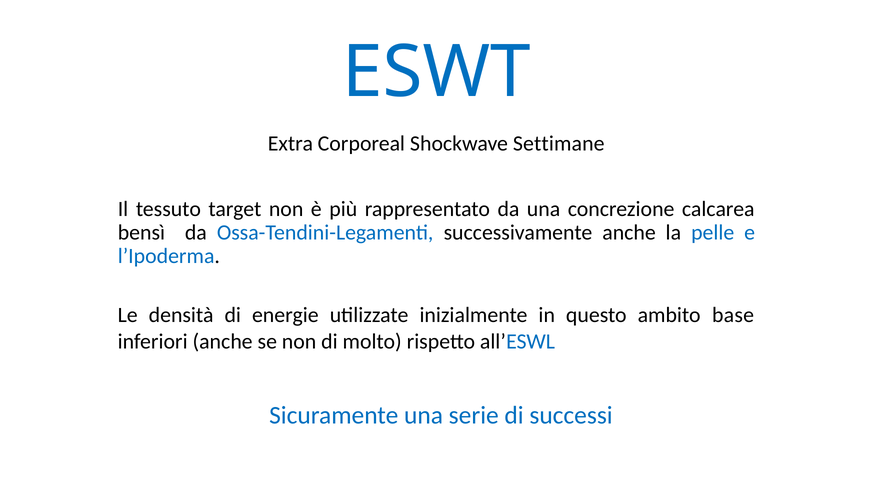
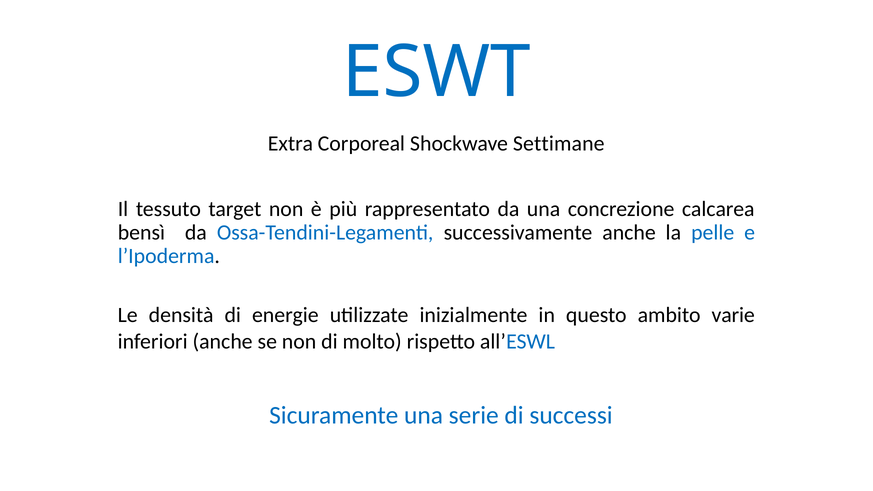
base: base -> varie
